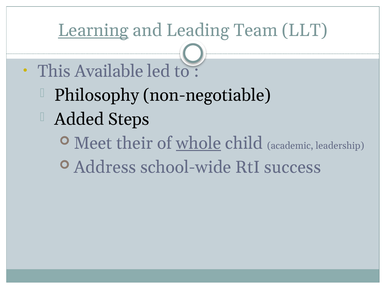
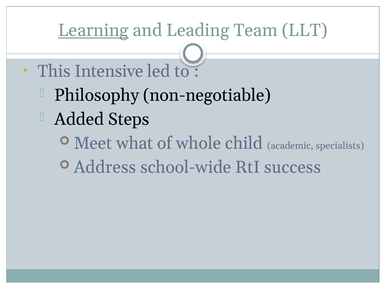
Available: Available -> Intensive
their: their -> what
whole underline: present -> none
leadership: leadership -> specialists
